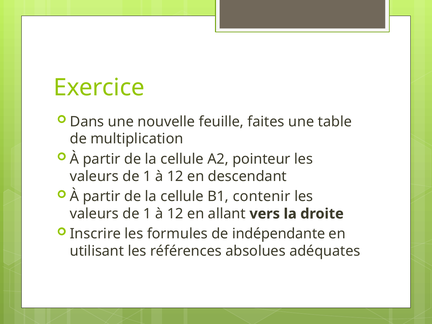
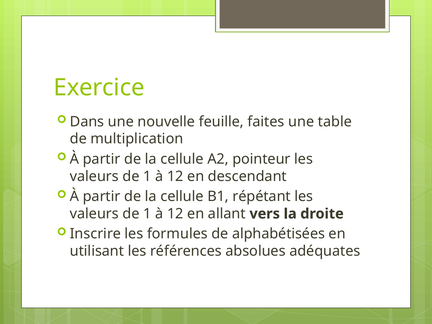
contenir: contenir -> répétant
indépendante: indépendante -> alphabétisées
